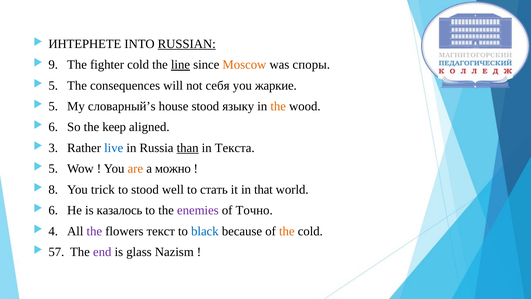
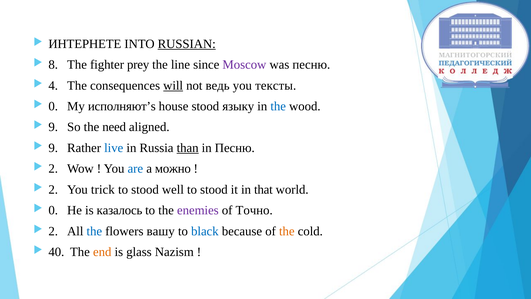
9: 9 -> 8
fighter cold: cold -> prey
line underline: present -> none
Moscow colour: orange -> purple
was споры: споры -> песню
5 at (53, 85): 5 -> 4
will underline: none -> present
себя: себя -> ведь
жаркие: жаркие -> тексты
5 at (53, 106): 5 -> 0
словарный’s: словарный’s -> исполняют’s
the at (278, 106) colour: orange -> blue
6 at (53, 127): 6 -> 9
keep: keep -> need
3 at (53, 148): 3 -> 9
in Текста: Текста -> Песню
5 at (53, 169): 5 -> 2
are colour: orange -> blue
8 at (53, 189): 8 -> 2
well to стать: стать -> stood
6 at (53, 210): 6 -> 0
4 at (53, 231): 4 -> 2
the at (94, 231) colour: purple -> blue
текст: текст -> вашу
57: 57 -> 40
end colour: purple -> orange
